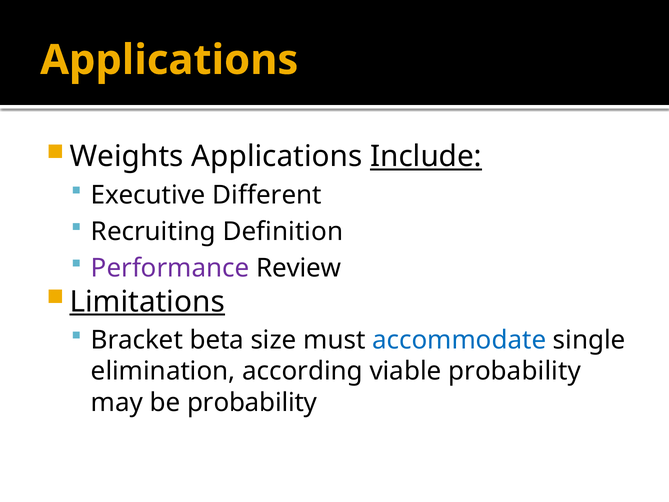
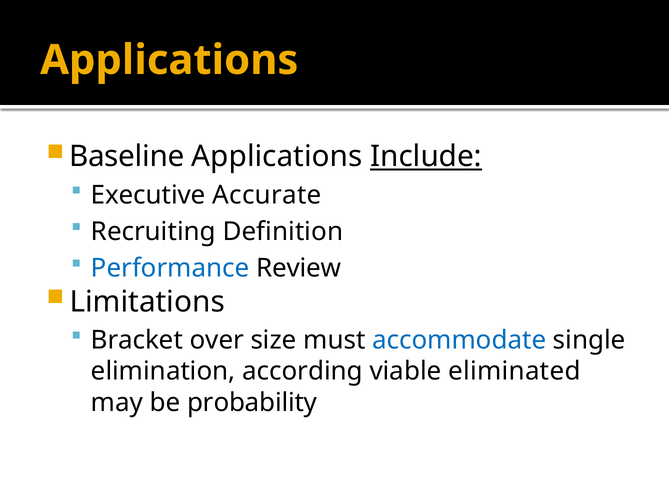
Weights: Weights -> Baseline
Different: Different -> Accurate
Performance colour: purple -> blue
Limitations underline: present -> none
beta: beta -> over
viable probability: probability -> eliminated
